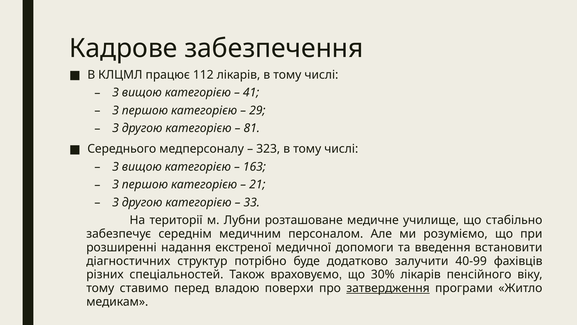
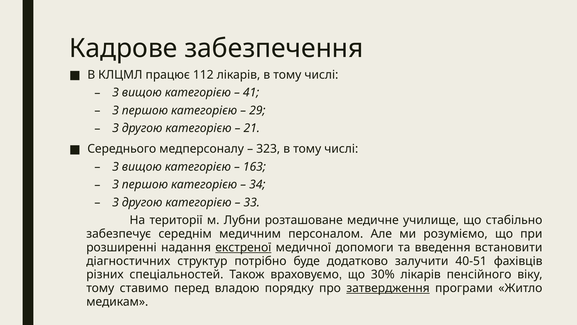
81: 81 -> 21
21: 21 -> 34
екстреної underline: none -> present
40-99: 40-99 -> 40-51
поверхи: поверхи -> порядку
